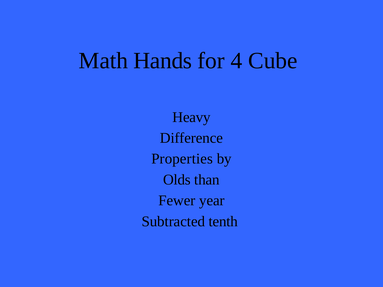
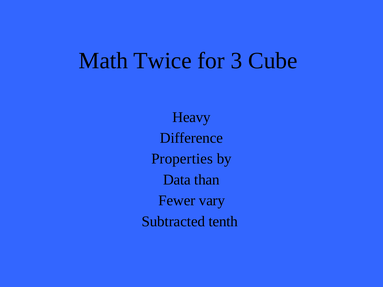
Hands: Hands -> Twice
4: 4 -> 3
Olds: Olds -> Data
year: year -> vary
